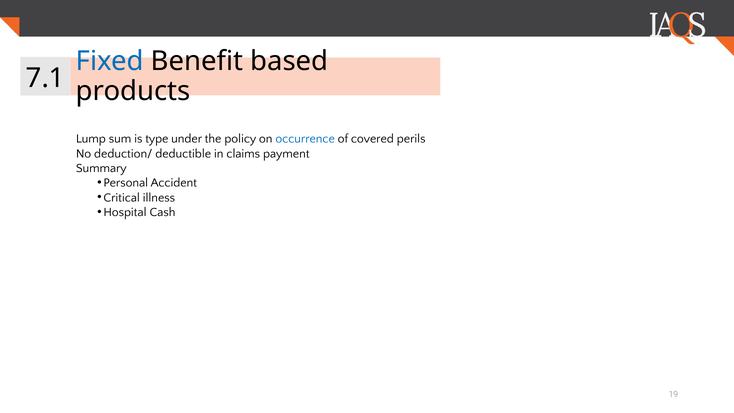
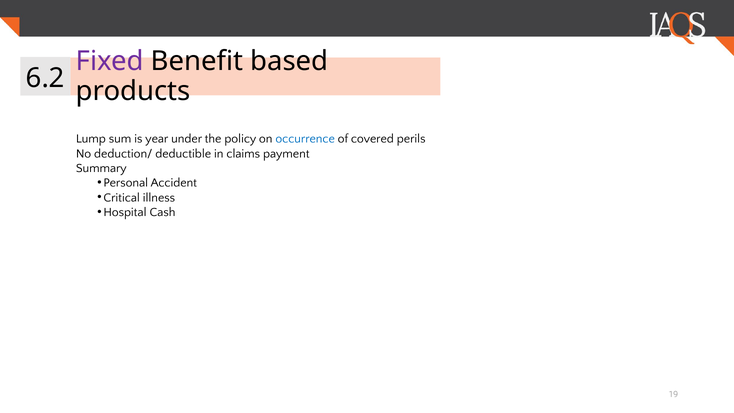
Fixed colour: blue -> purple
7.1: 7.1 -> 6.2
type: type -> year
